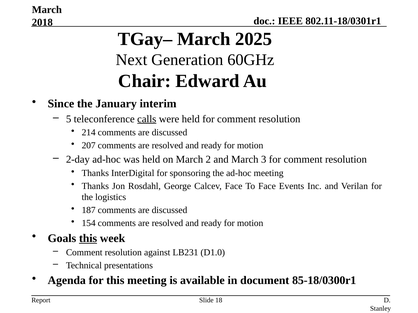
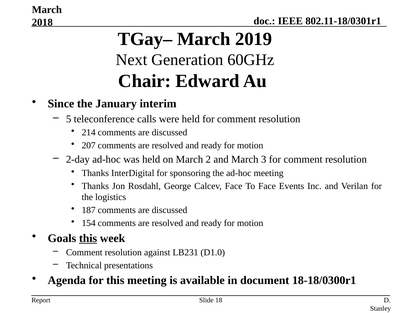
2025: 2025 -> 2019
calls underline: present -> none
85-18/0300r1: 85-18/0300r1 -> 18-18/0300r1
